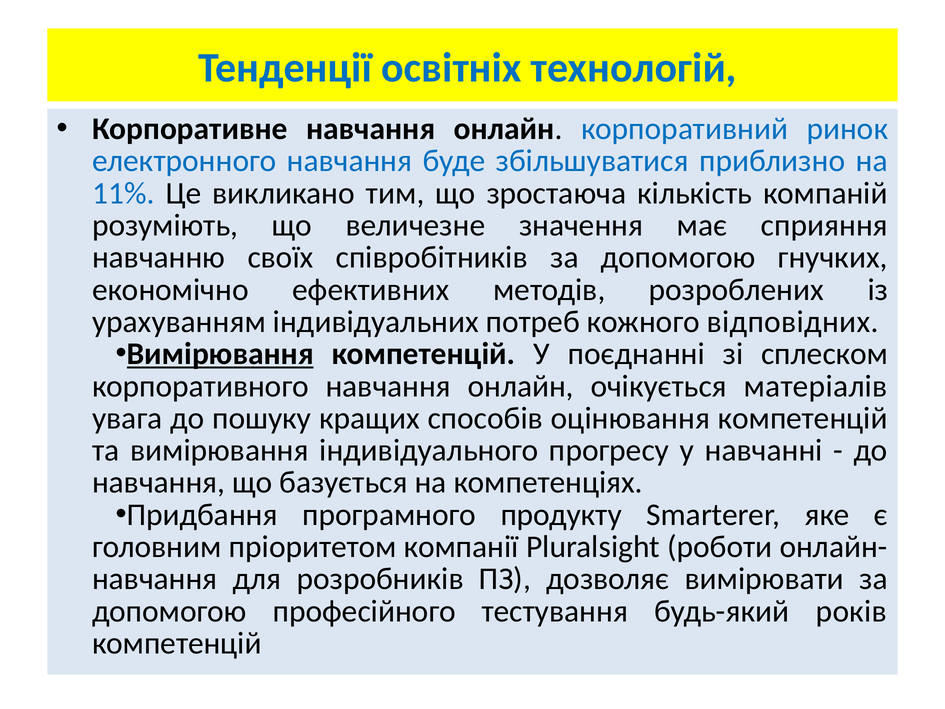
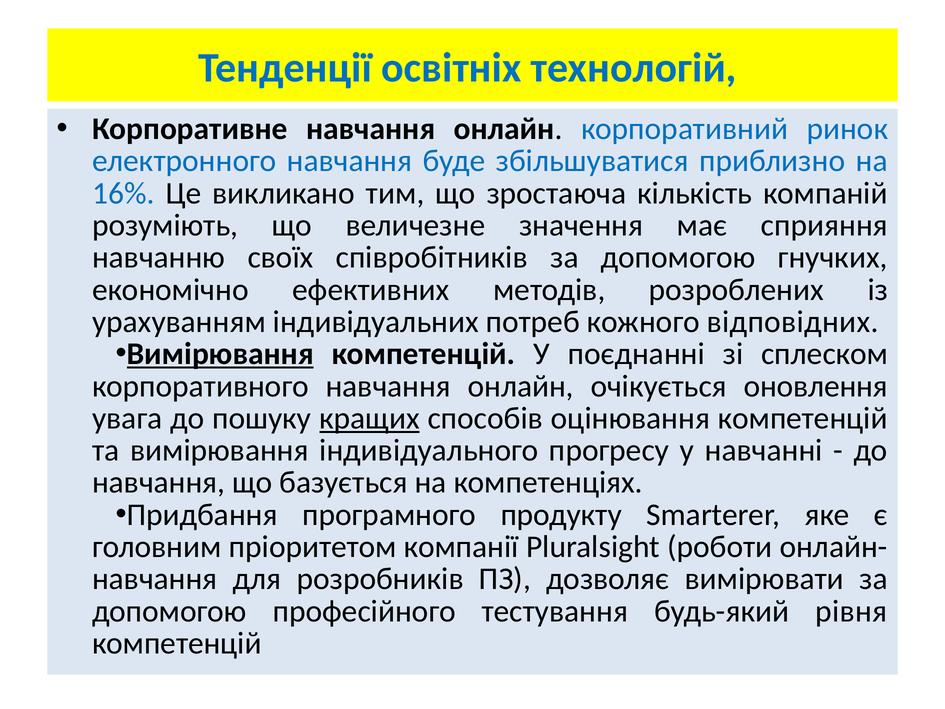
11%: 11% -> 16%
матеріалів: матеріалів -> оновлення
кращих underline: none -> present
років: років -> рівня
